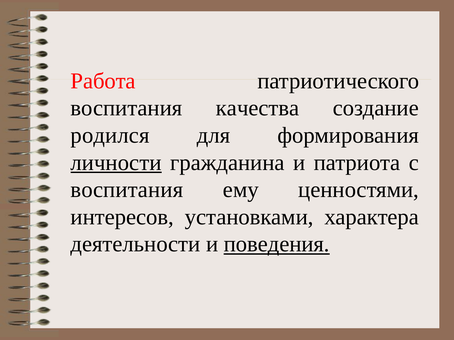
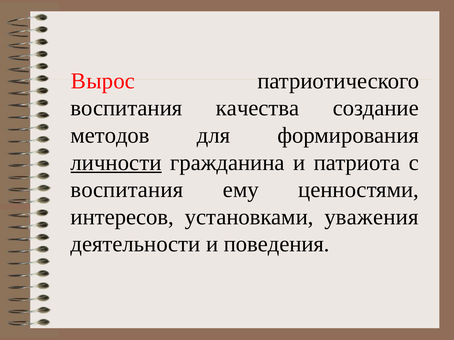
Работа: Работа -> Вырос
родился: родился -> методов
характера: характера -> уважения
поведения underline: present -> none
